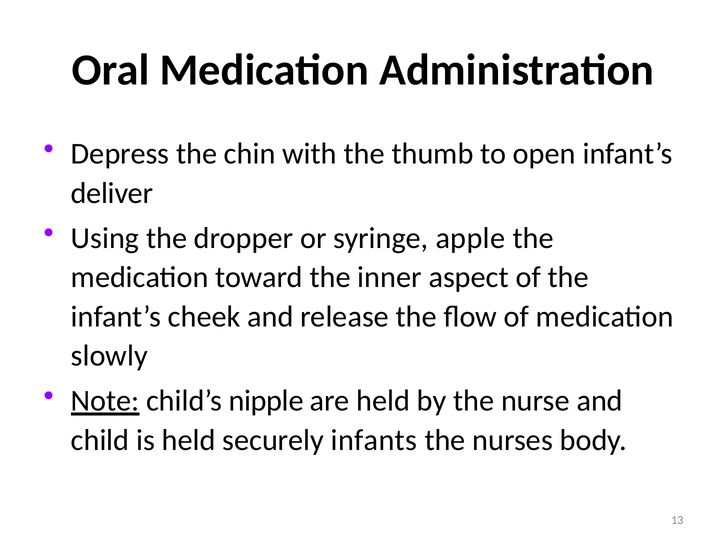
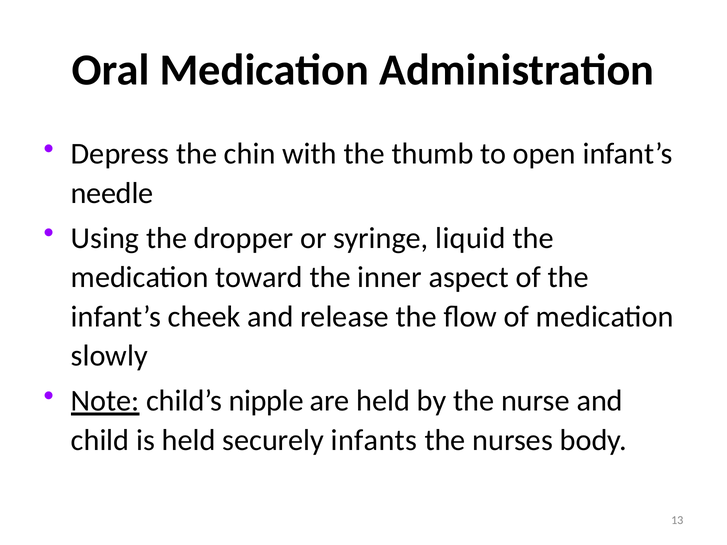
deliver: deliver -> needle
apple: apple -> liquid
